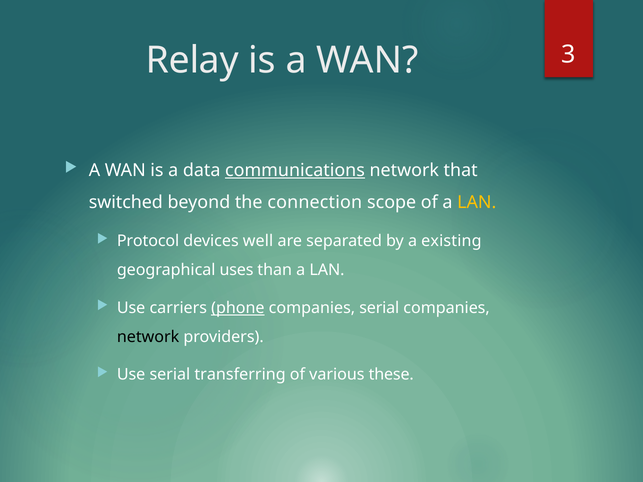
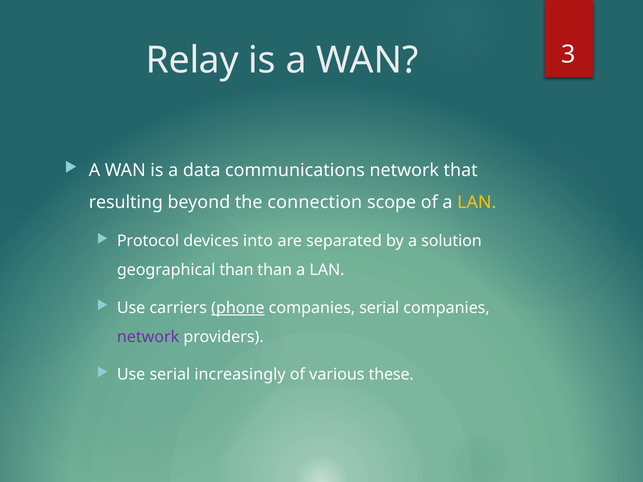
communications underline: present -> none
switched: switched -> resulting
well: well -> into
existing: existing -> solution
geographical uses: uses -> than
network at (148, 337) colour: black -> purple
transferring: transferring -> increasingly
